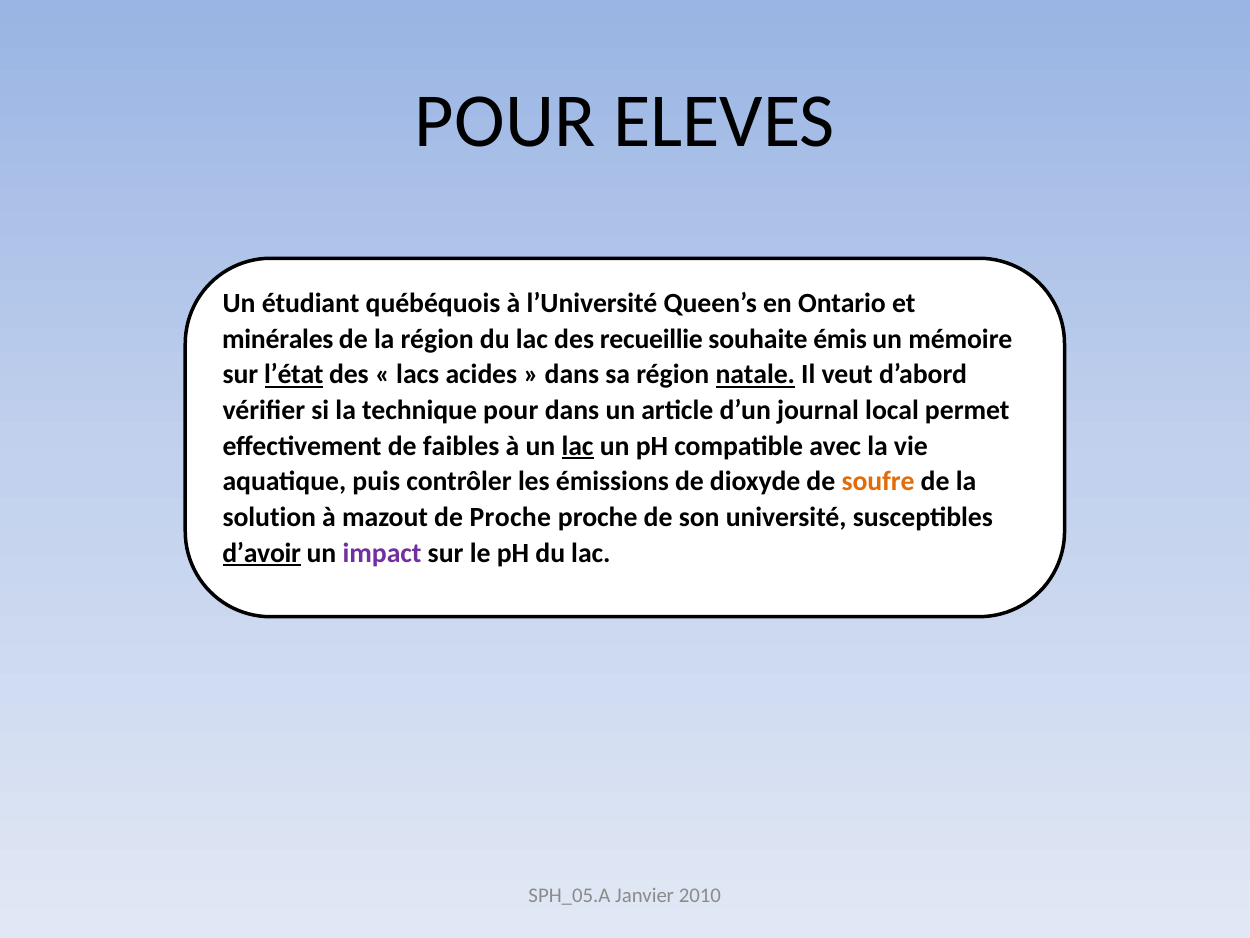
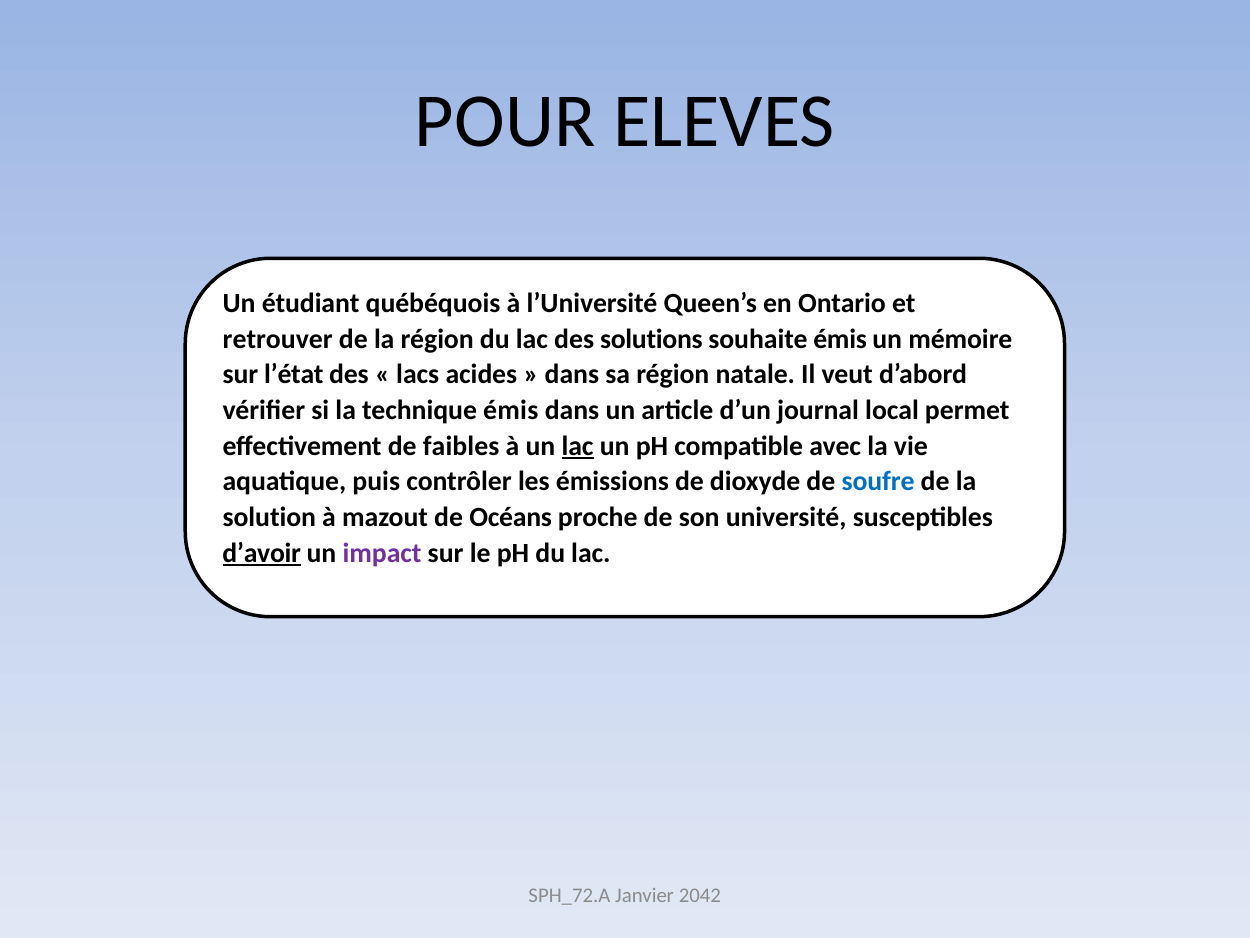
minérales: minérales -> retrouver
recueillie: recueillie -> solutions
l’état underline: present -> none
natale underline: present -> none
technique pour: pour -> émis
soufre colour: orange -> blue
de Proche: Proche -> Océans
SPH_05.A: SPH_05.A -> SPH_72.A
2010: 2010 -> 2042
